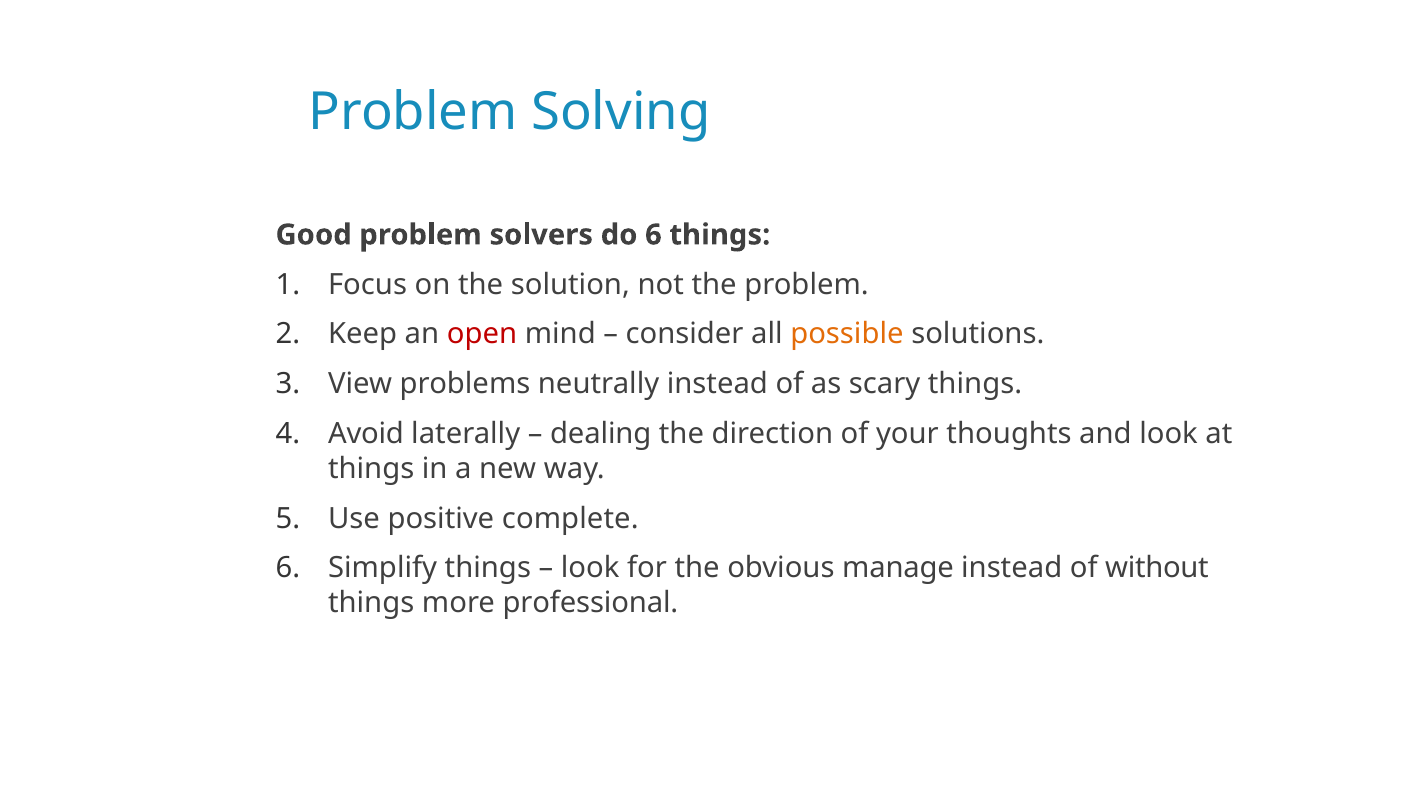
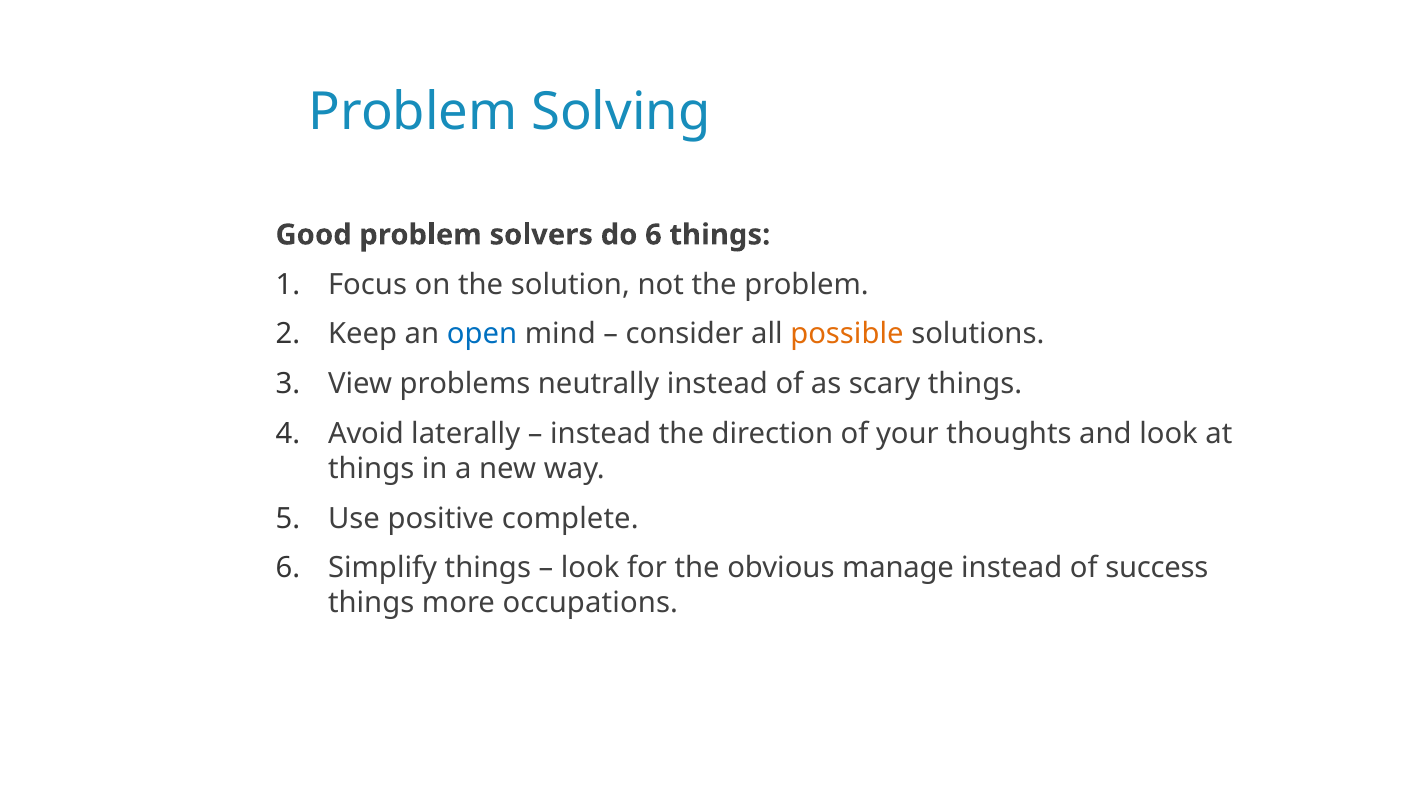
open colour: red -> blue
dealing at (601, 433): dealing -> instead
without: without -> success
professional: professional -> occupations
